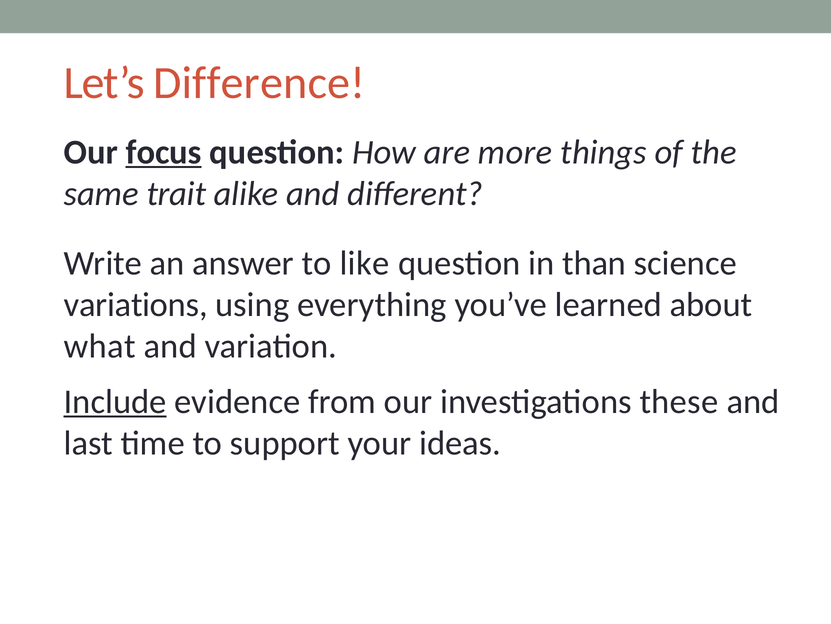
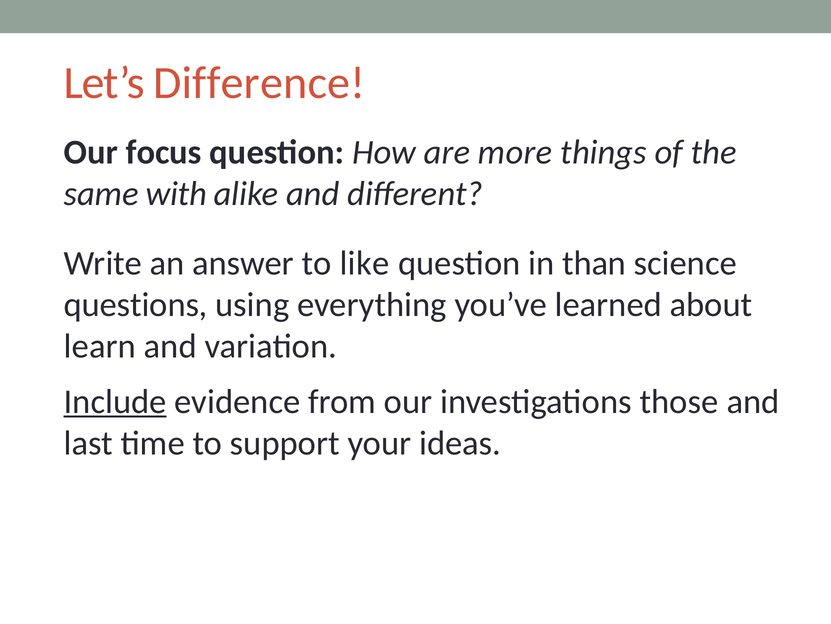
focus underline: present -> none
trait: trait -> with
variations: variations -> questions
what: what -> learn
these: these -> those
